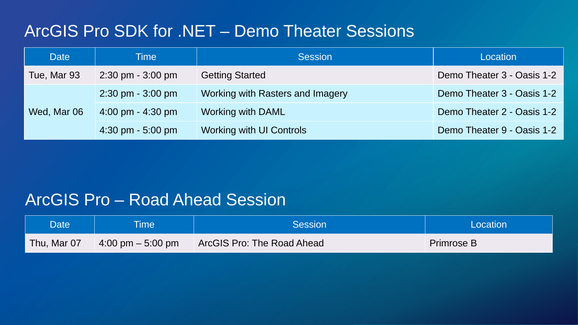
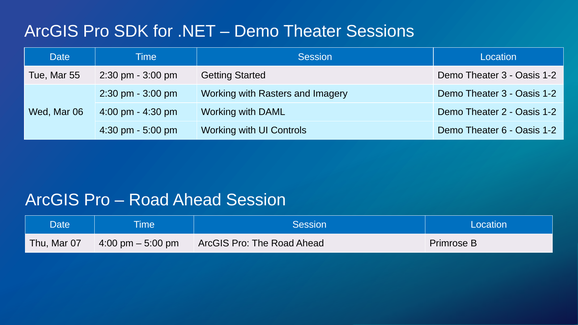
93: 93 -> 55
9: 9 -> 6
